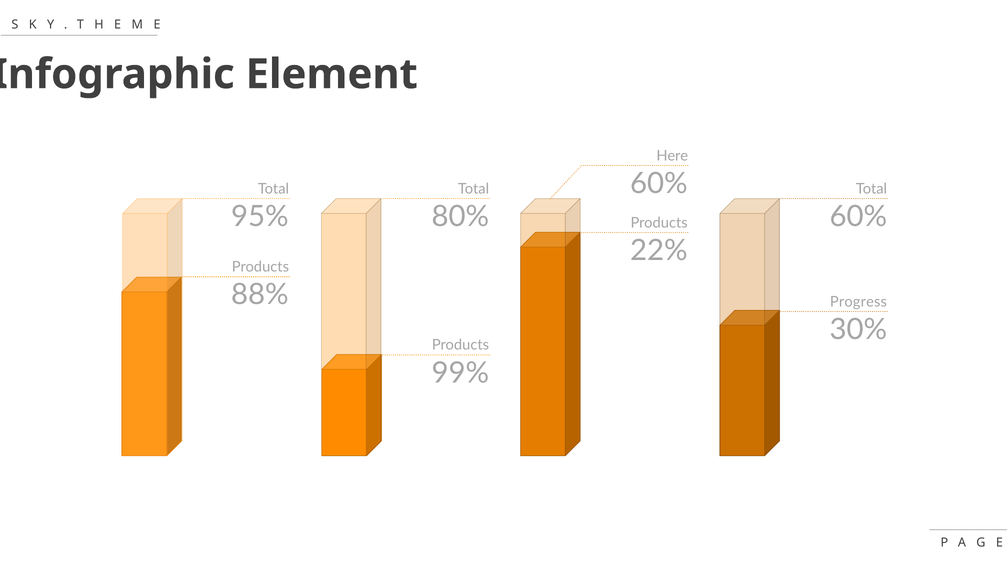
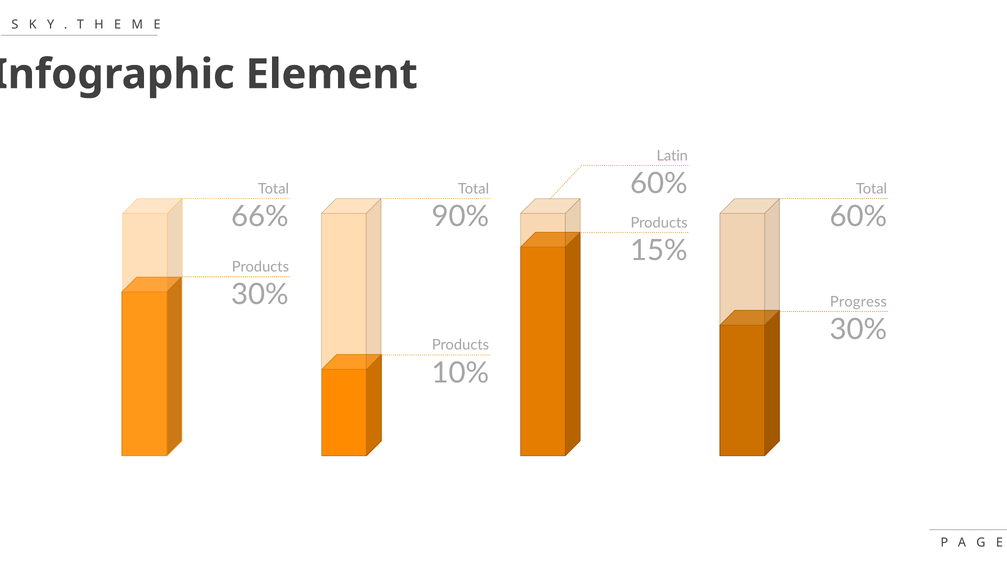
Here: Here -> Latin
95%: 95% -> 66%
80%: 80% -> 90%
22%: 22% -> 15%
88% at (260, 295): 88% -> 30%
99%: 99% -> 10%
